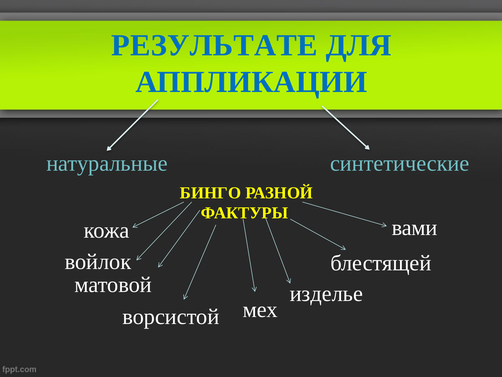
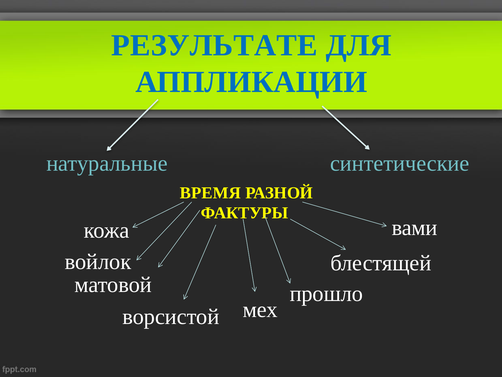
БИНГО: БИНГО -> ВРЕМЯ
изделье: изделье -> прошло
